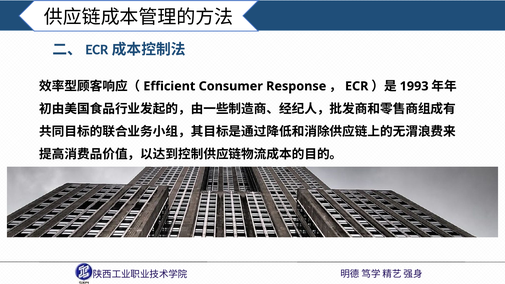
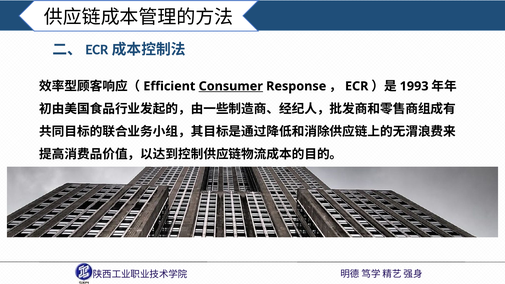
Consumer underline: none -> present
